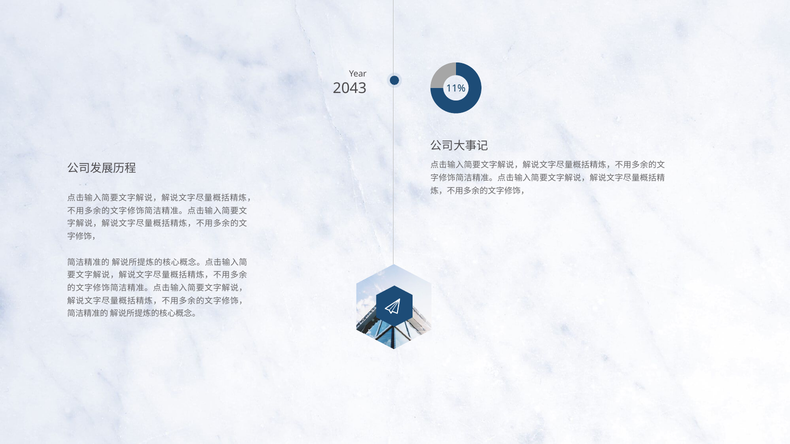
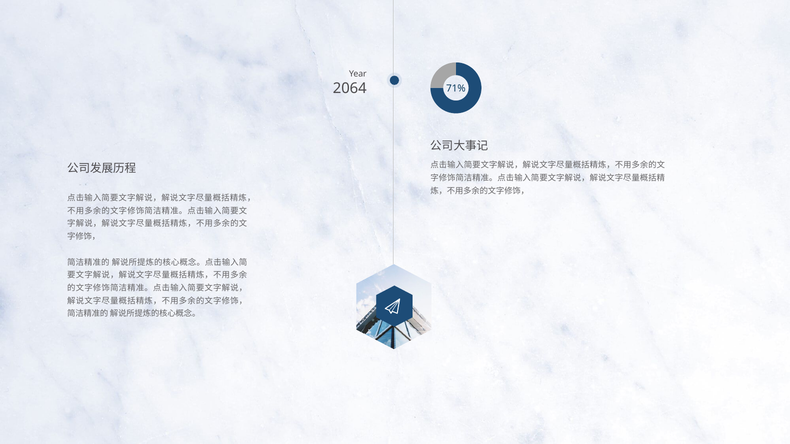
2043: 2043 -> 2064
11%: 11% -> 71%
